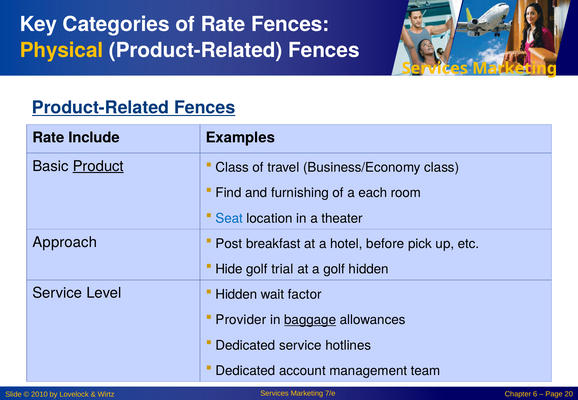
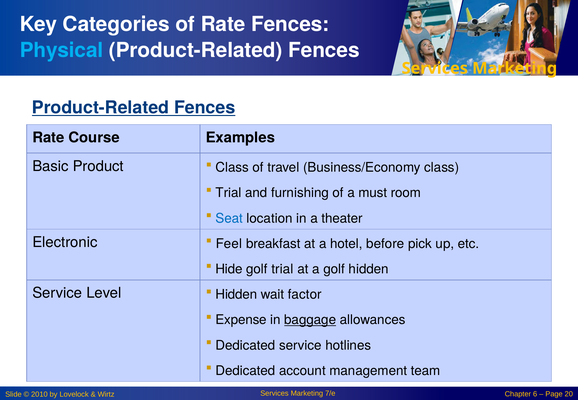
Physical colour: yellow -> light blue
Include: Include -> Course
Product underline: present -> none
Find at (229, 193): Find -> Trial
each: each -> must
Approach: Approach -> Electronic
Post: Post -> Feel
Provider: Provider -> Expense
